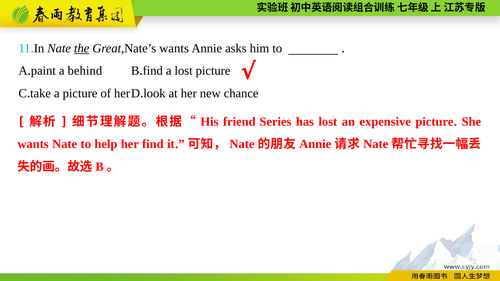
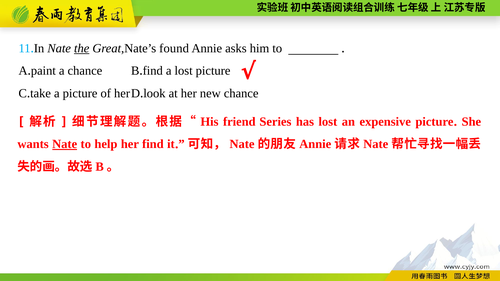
Great,Nate’s wants: wants -> found
a behind: behind -> chance
Nate at (65, 144) underline: none -> present
